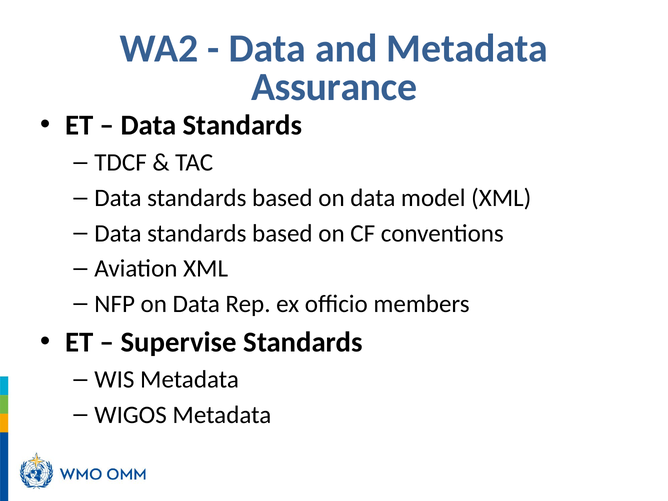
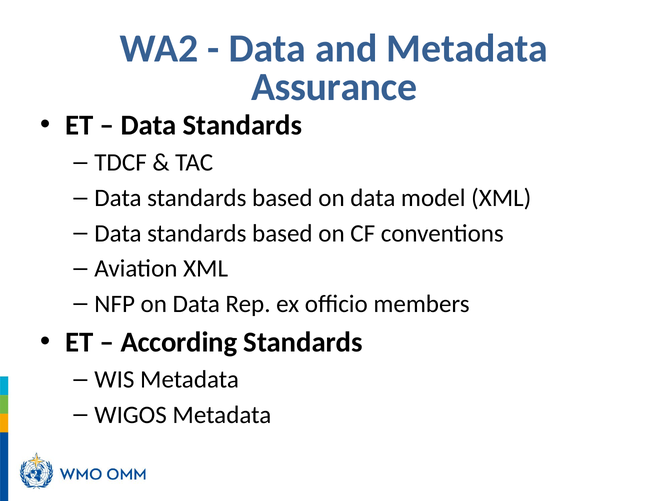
Supervise: Supervise -> According
